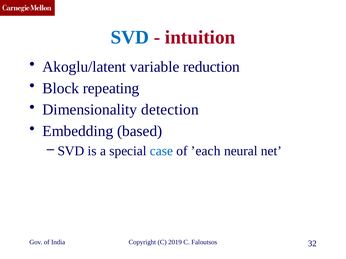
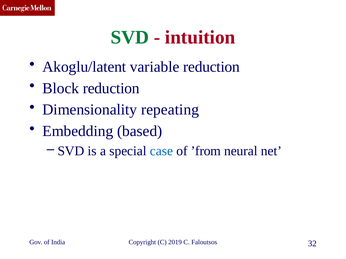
SVD at (130, 37) colour: blue -> green
Block repeating: repeating -> reduction
detection: detection -> repeating
’each: ’each -> ’from
